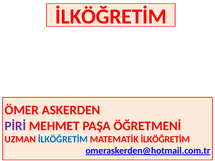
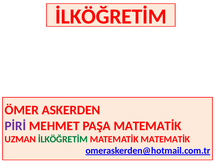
PAŞA ÖĞRETMENİ: ÖĞRETMENİ -> MATEMATİK
İLKÖĞRETİM at (63, 139) colour: blue -> green
MATEMATİK İLKÖĞRETİM: İLKÖĞRETİM -> MATEMATİK
